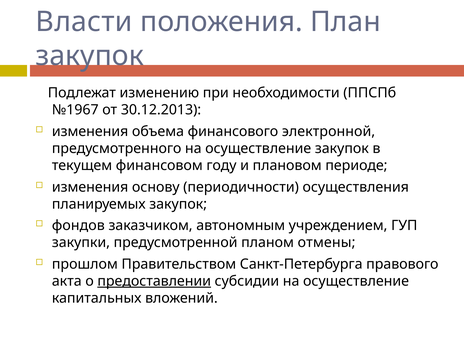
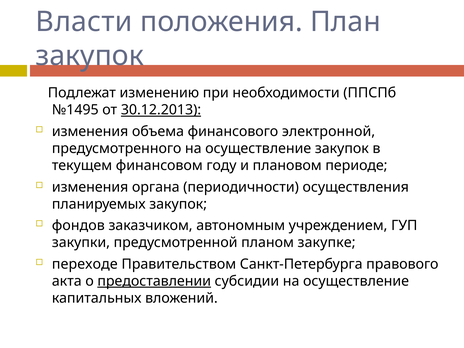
№1967: №1967 -> №1495
30.12.2013 underline: none -> present
основу: основу -> органа
отмены: отмены -> закупке
прошлом: прошлом -> переходе
